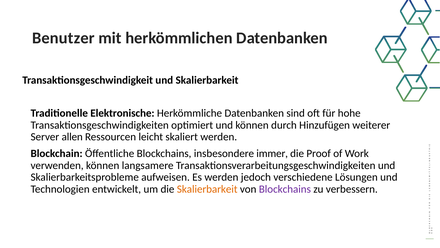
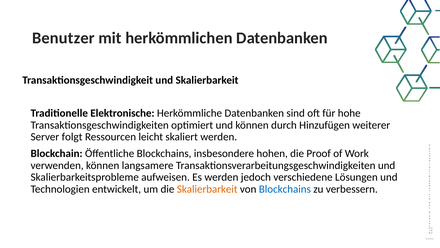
allen: allen -> folgt
immer: immer -> hohen
Blockchains at (285, 189) colour: purple -> blue
